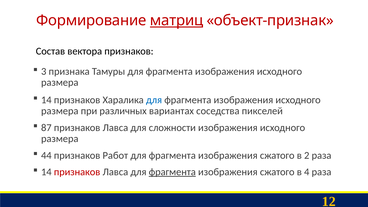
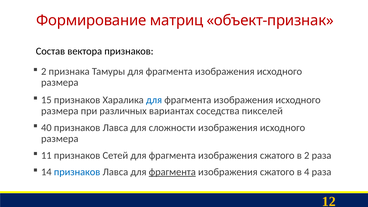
матриц underline: present -> none
3 at (44, 71): 3 -> 2
14 at (46, 100): 14 -> 15
87: 87 -> 40
44: 44 -> 11
Работ: Работ -> Сетей
признаков at (77, 172) colour: red -> blue
